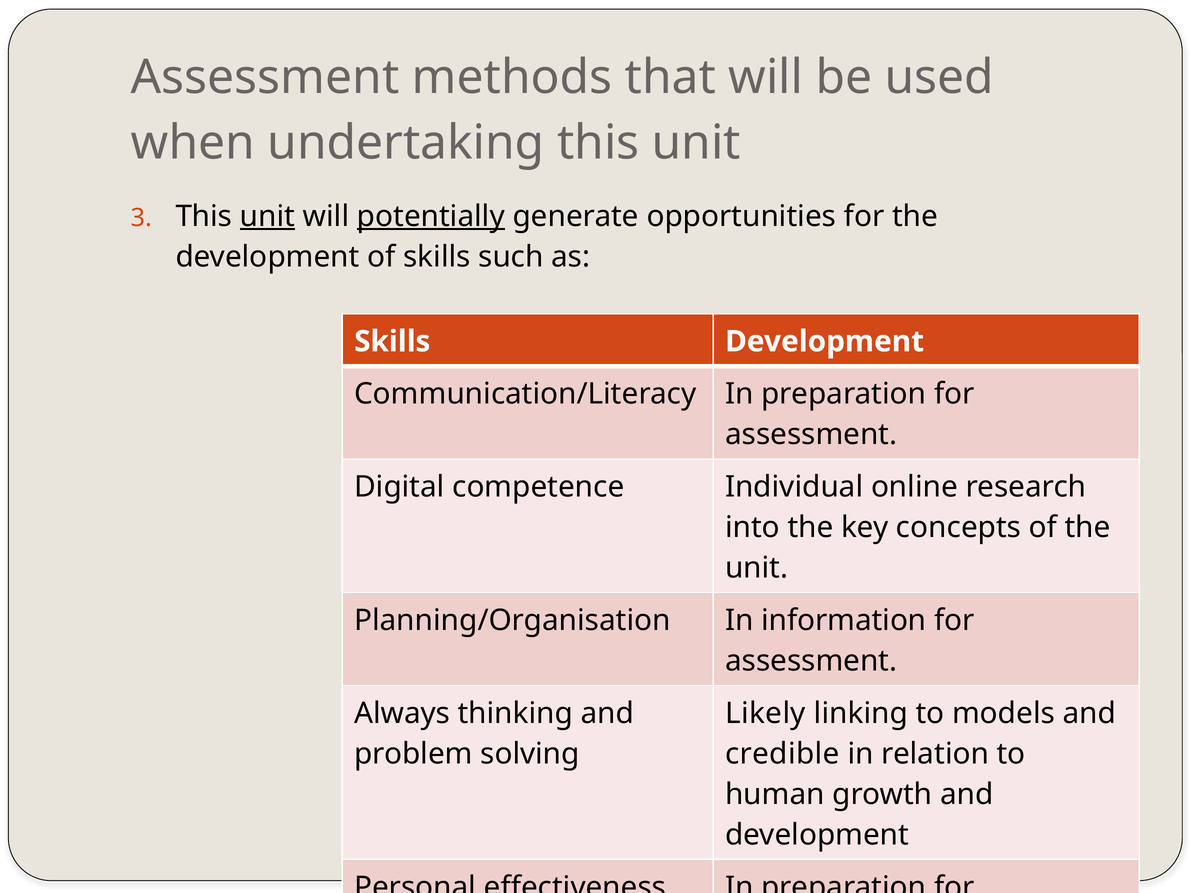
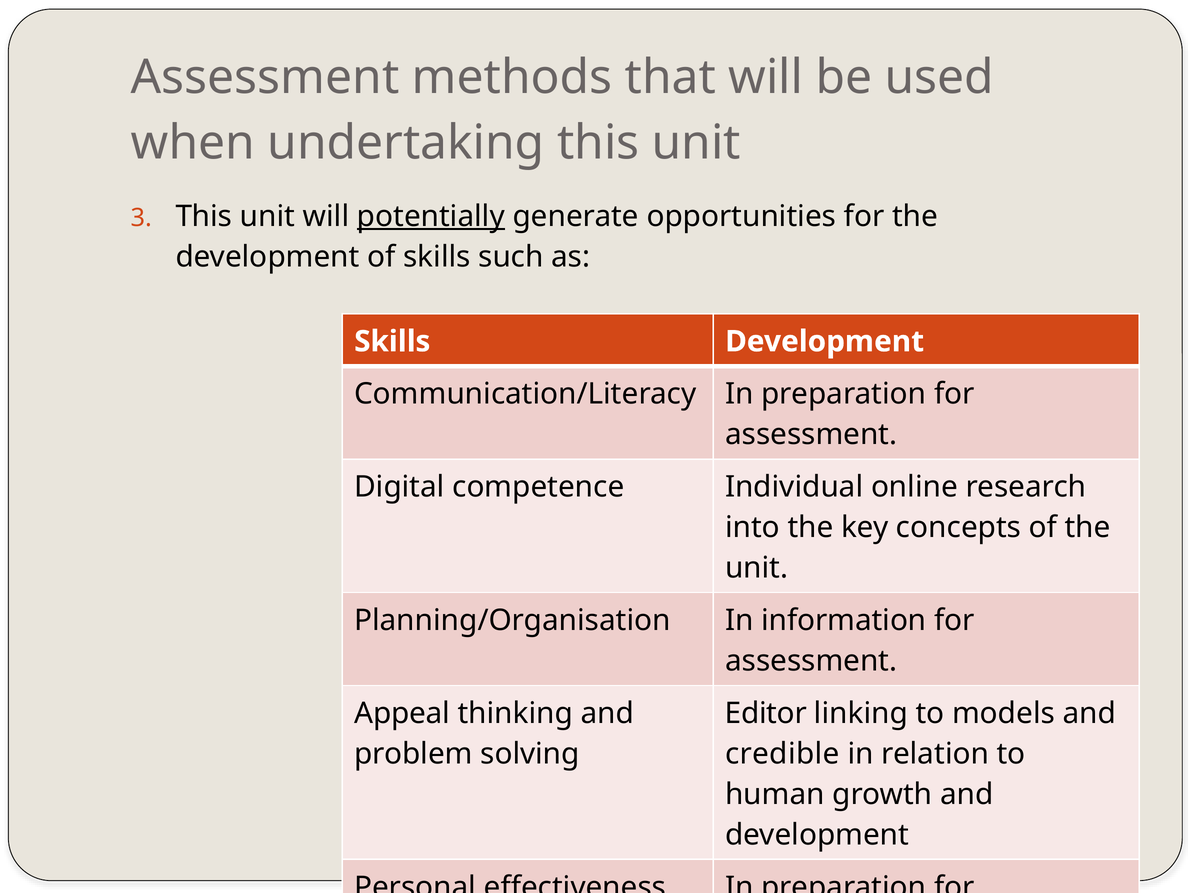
unit at (268, 216) underline: present -> none
Always: Always -> Appeal
Likely: Likely -> Editor
